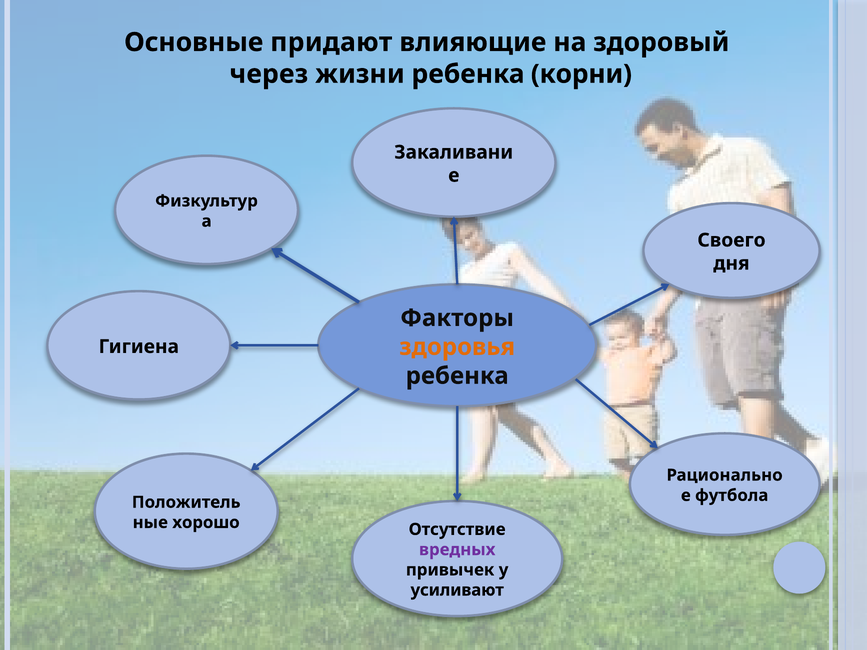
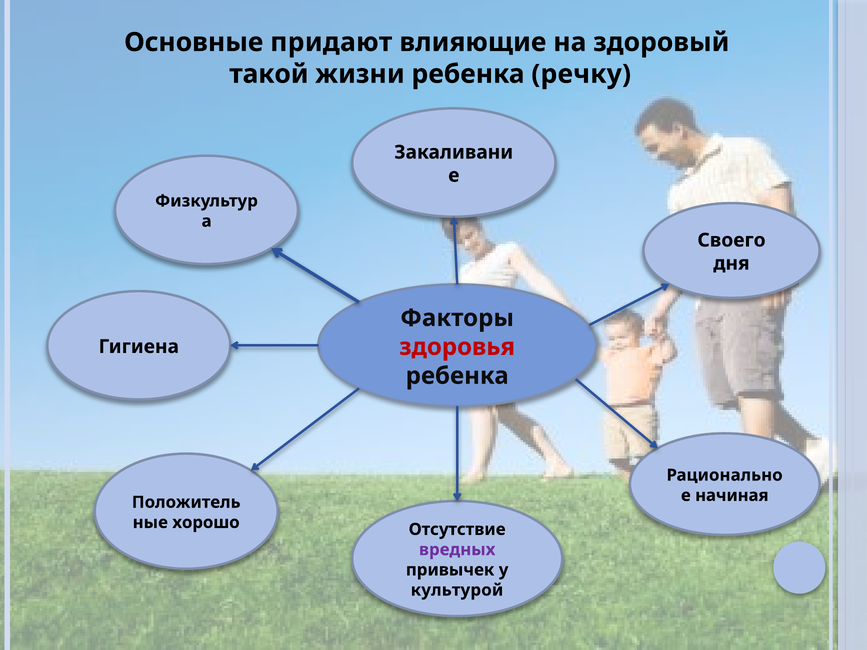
через: через -> такой
корни: корни -> речку
здоровья colour: orange -> red
футбола: футбола -> начиная
усиливают: усиливают -> культурой
